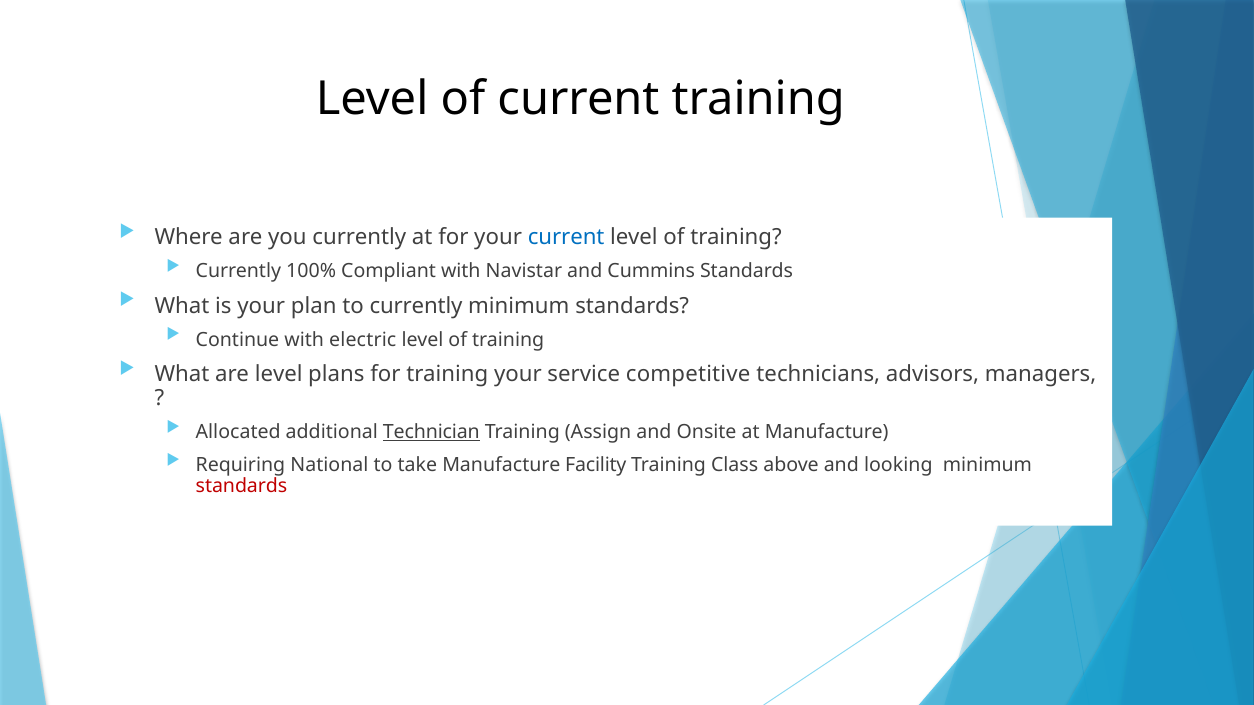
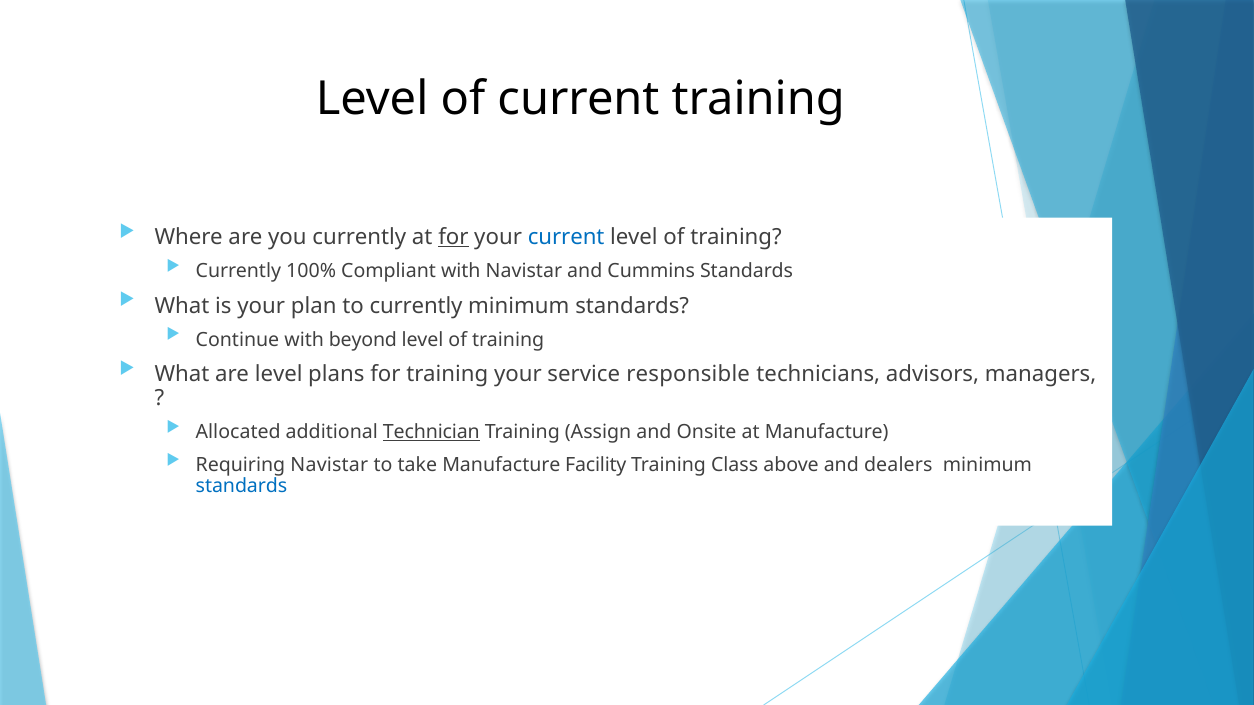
for at (453, 237) underline: none -> present
electric: electric -> beyond
competitive: competitive -> responsible
Requiring National: National -> Navistar
looking: looking -> dealers
standards at (242, 487) colour: red -> blue
